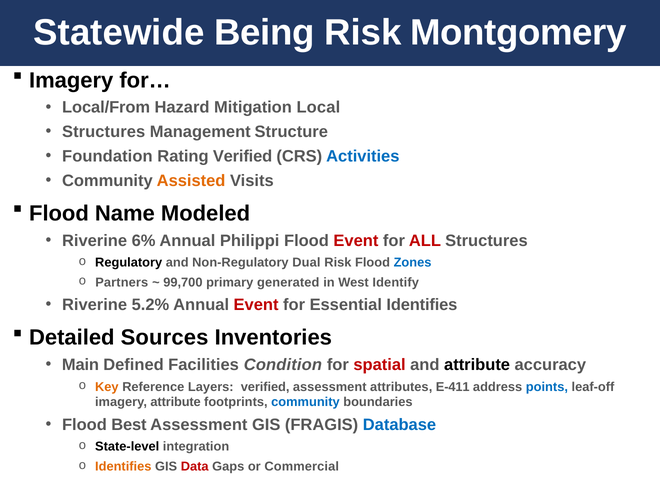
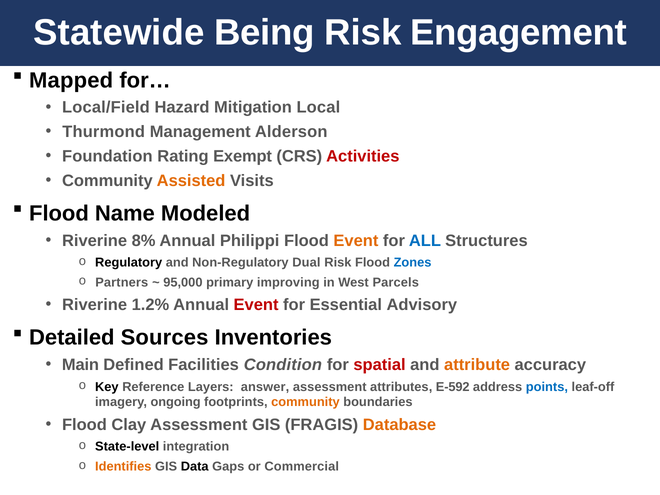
Montgomery: Montgomery -> Engagement
Imagery at (71, 80): Imagery -> Mapped
Local/From: Local/From -> Local/Field
Structures at (104, 132): Structures -> Thurmond
Structure: Structure -> Alderson
Rating Verified: Verified -> Exempt
Activities colour: blue -> red
6%: 6% -> 8%
Event at (356, 241) colour: red -> orange
ALL colour: red -> blue
99,700: 99,700 -> 95,000
generated: generated -> improving
Identify: Identify -> Parcels
5.2%: 5.2% -> 1.2%
Essential Identifies: Identifies -> Advisory
attribute at (477, 365) colour: black -> orange
Key colour: orange -> black
Layers verified: verified -> answer
E-411: E-411 -> E-592
imagery attribute: attribute -> ongoing
community at (305, 402) colour: blue -> orange
Best: Best -> Clay
Database colour: blue -> orange
Data colour: red -> black
